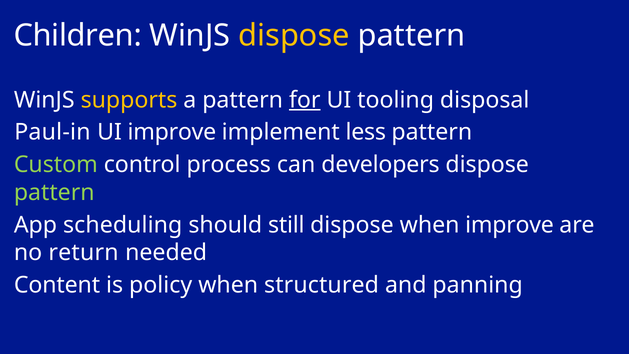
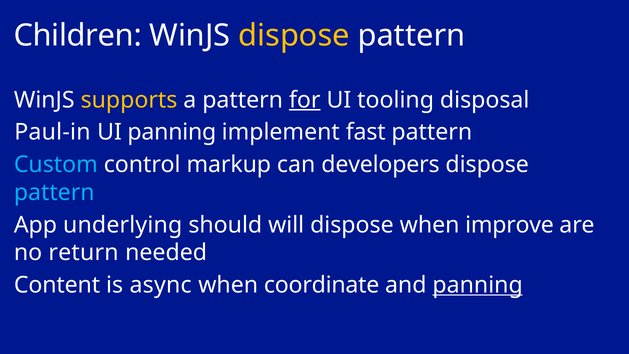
UI improve: improve -> panning
less: less -> fast
Custom colour: light green -> light blue
process: process -> markup
pattern at (54, 192) colour: light green -> light blue
scheduling: scheduling -> underlying
still: still -> will
policy: policy -> async
structured: structured -> coordinate
panning at (478, 285) underline: none -> present
